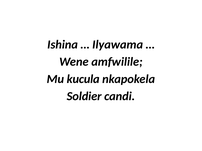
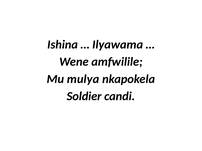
kucula: kucula -> mulya
